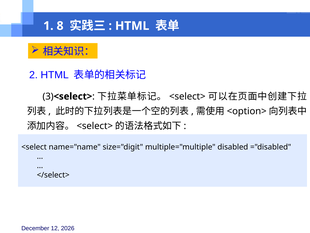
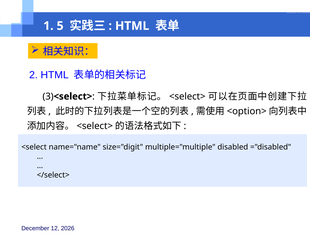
8: 8 -> 5
